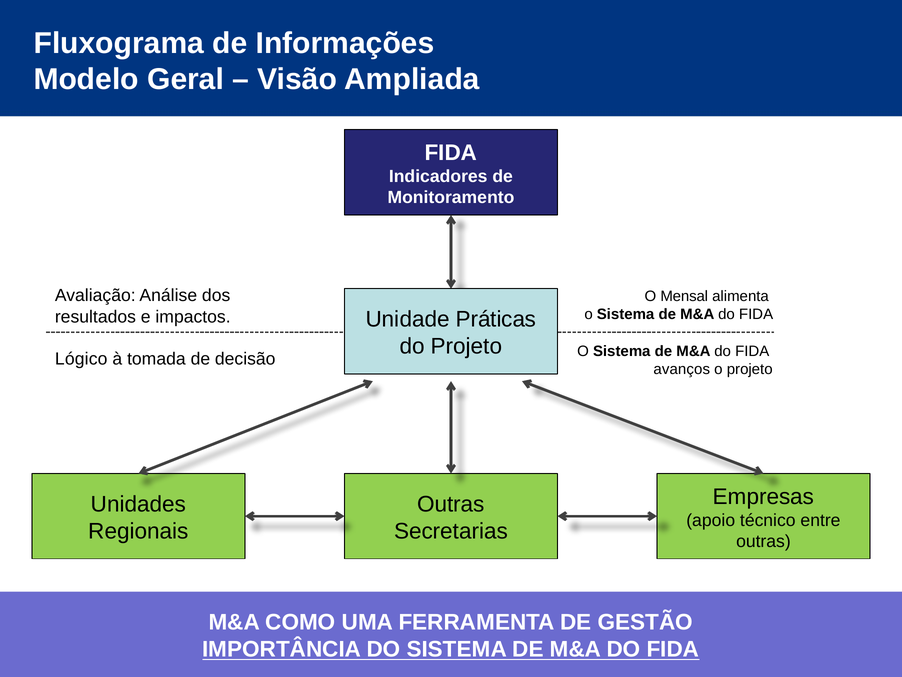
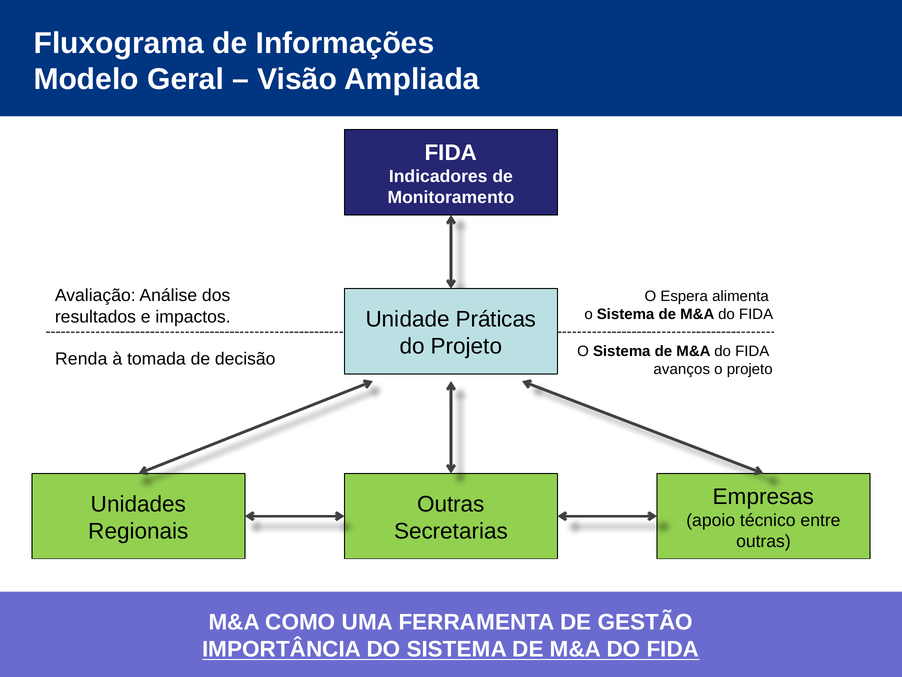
Mensal: Mensal -> Espera
Lógico: Lógico -> Renda
